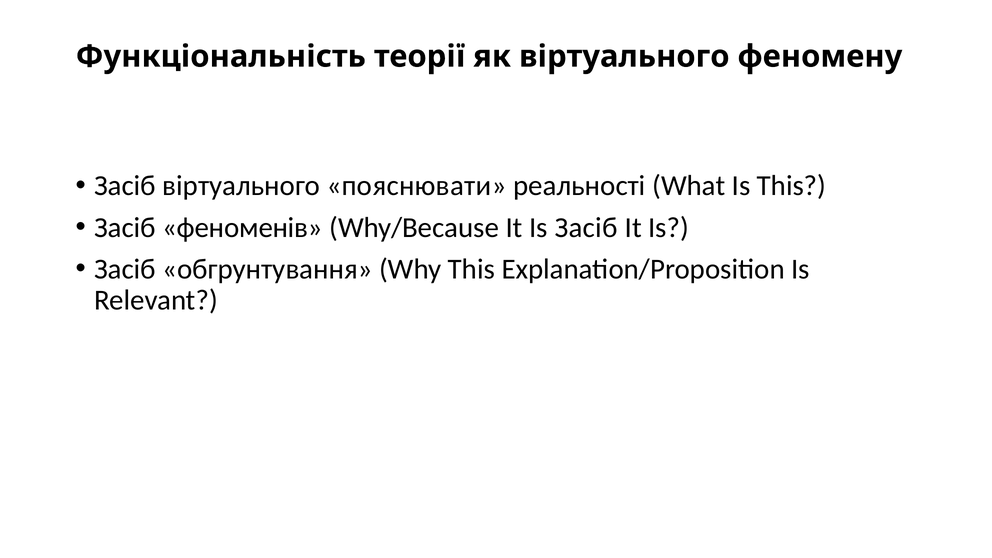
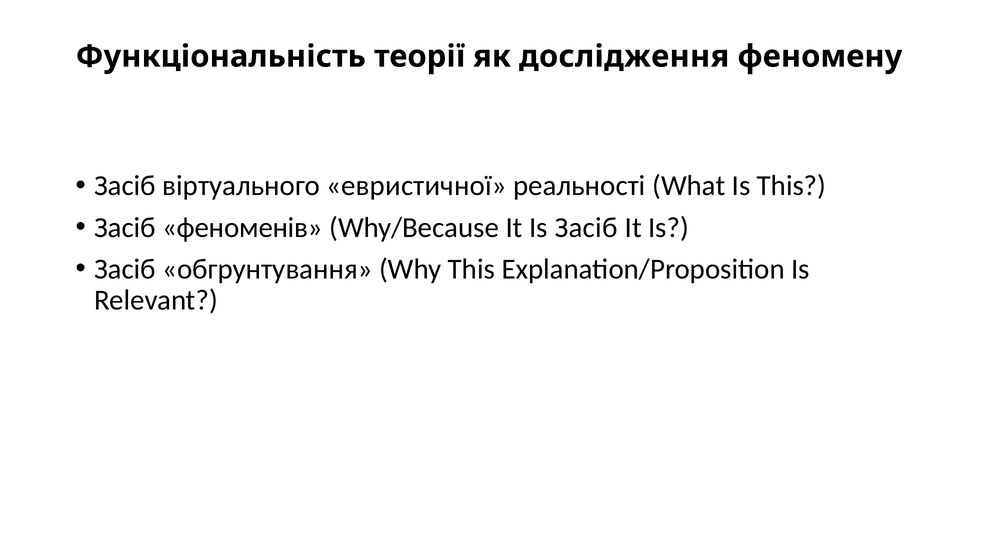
як віртуального: віртуального -> дослідження
пояснювати: пояснювати -> евристичної
